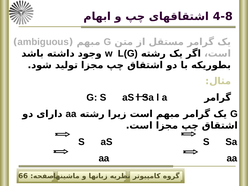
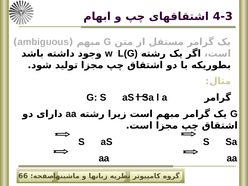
4-8: 4-8 -> 4-3
